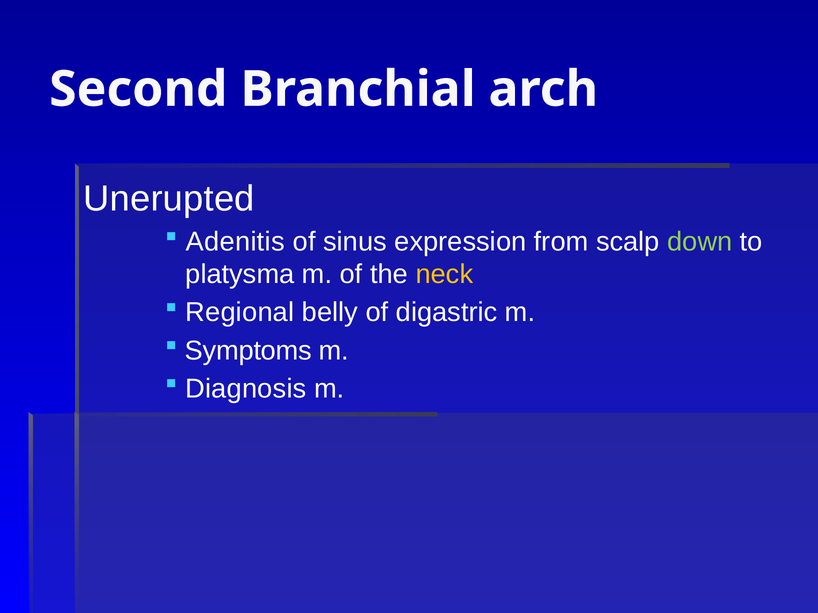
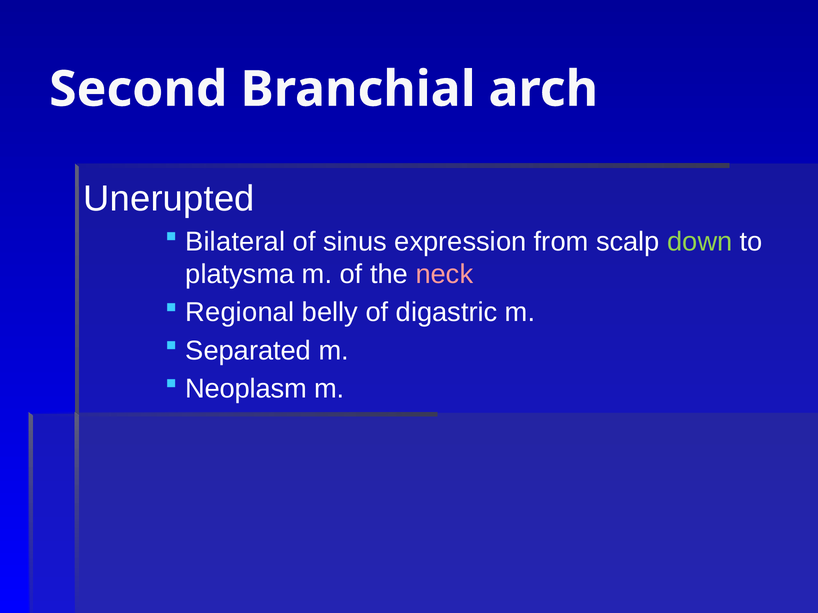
Adenitis: Adenitis -> Bilateral
neck colour: yellow -> pink
Symptoms: Symptoms -> Separated
Diagnosis: Diagnosis -> Neoplasm
